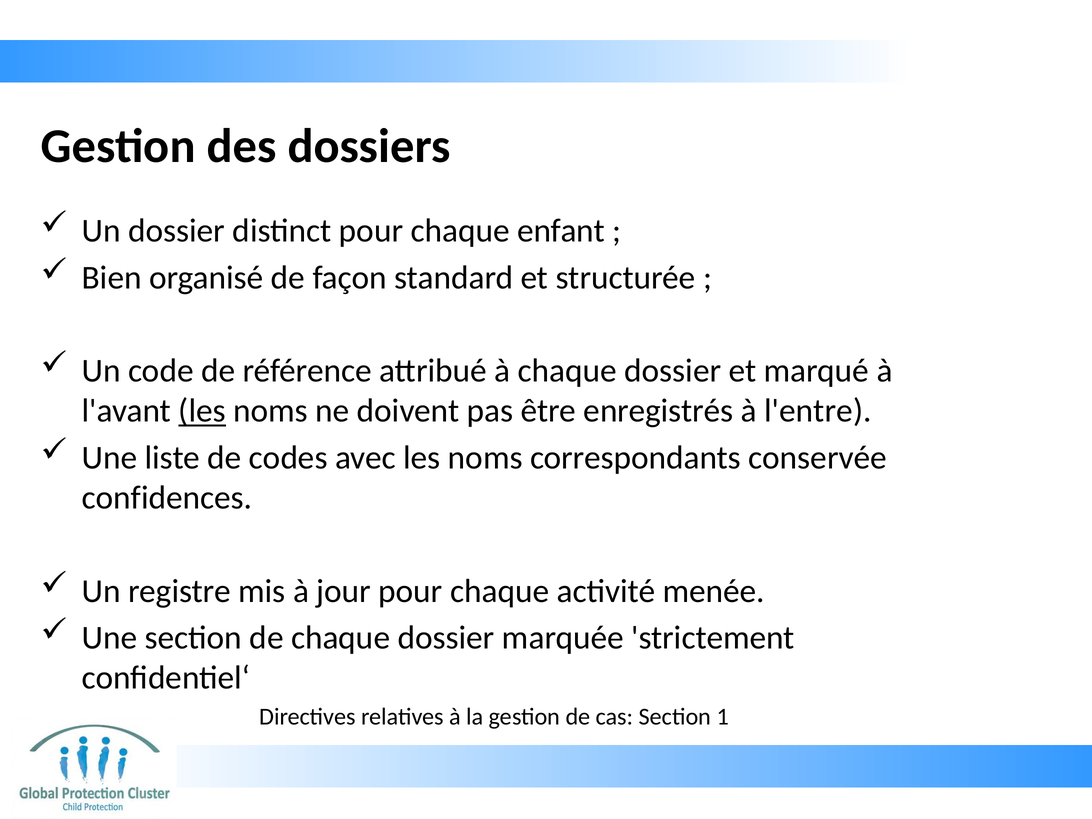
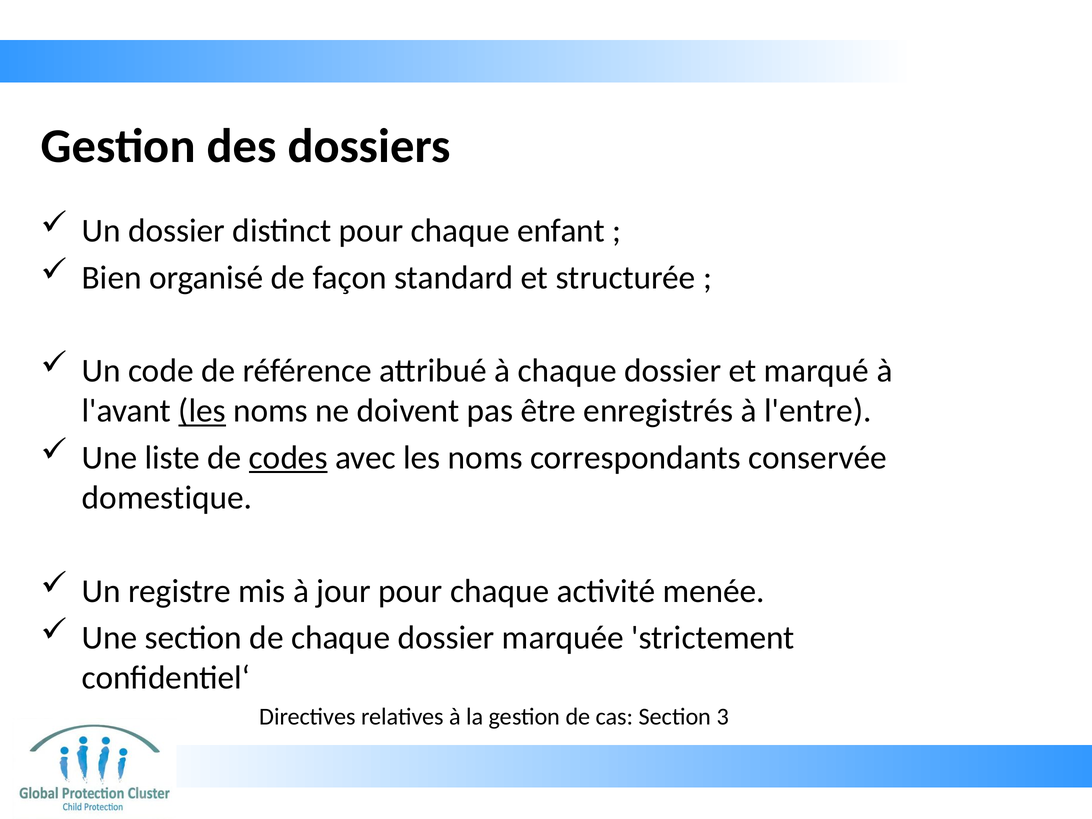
codes underline: none -> present
confidences: confidences -> domestique
1: 1 -> 3
